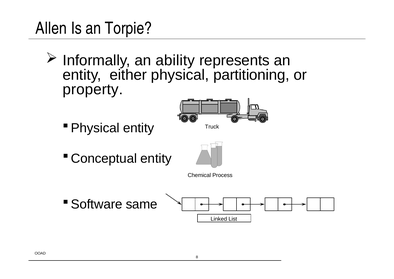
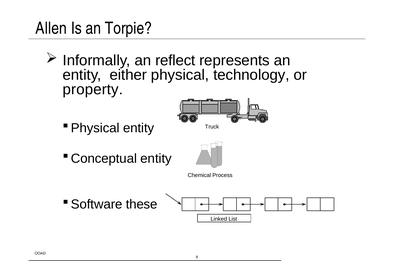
ability: ability -> reflect
partitioning: partitioning -> technology
same: same -> these
